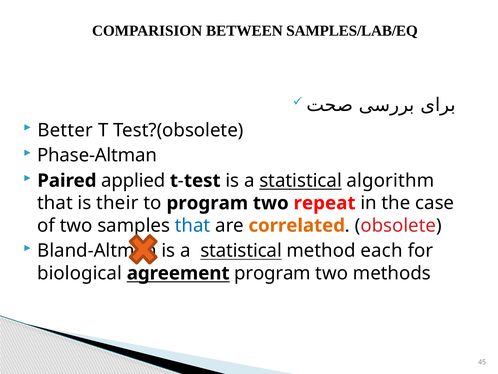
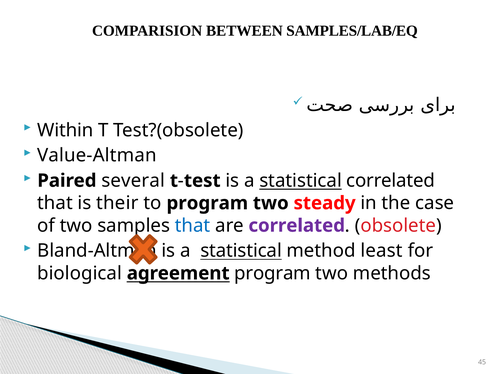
Better: Better -> Within
Phase-Altman: Phase-Altman -> Value-Altman
applied: applied -> several
statistical algorithm: algorithm -> correlated
repeat: repeat -> steady
correlated at (297, 225) colour: orange -> purple
each: each -> least
